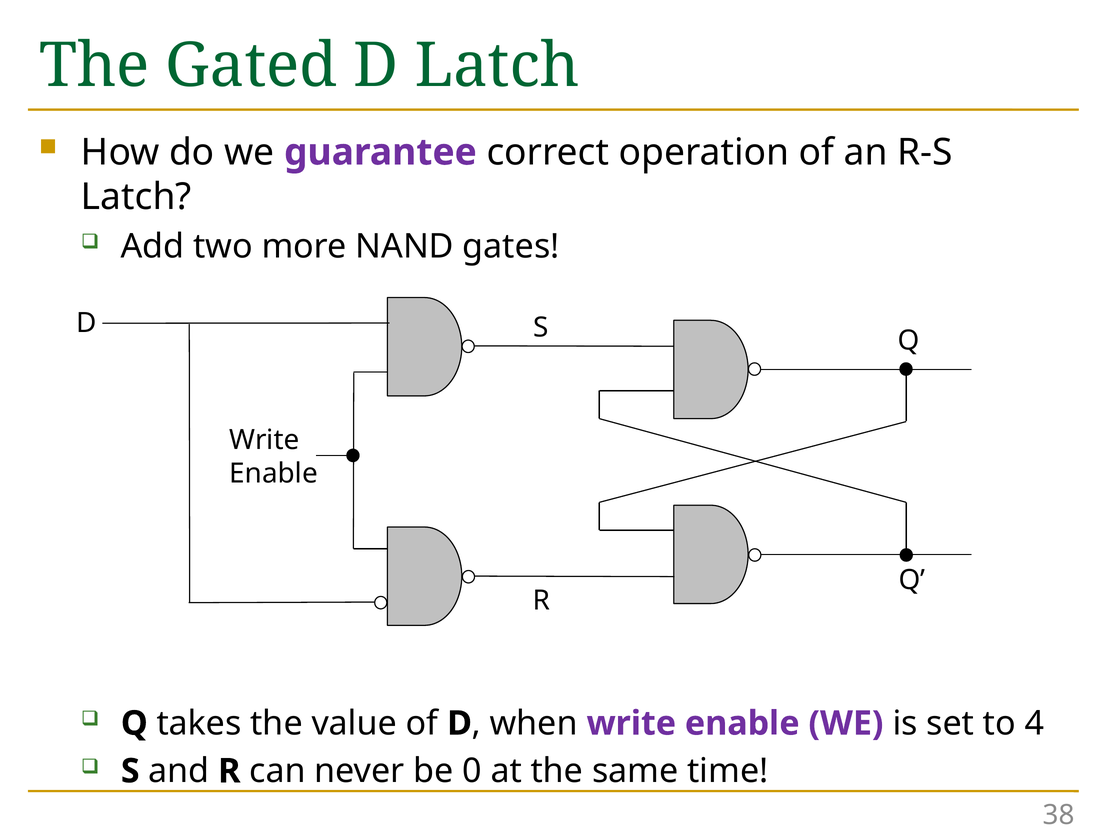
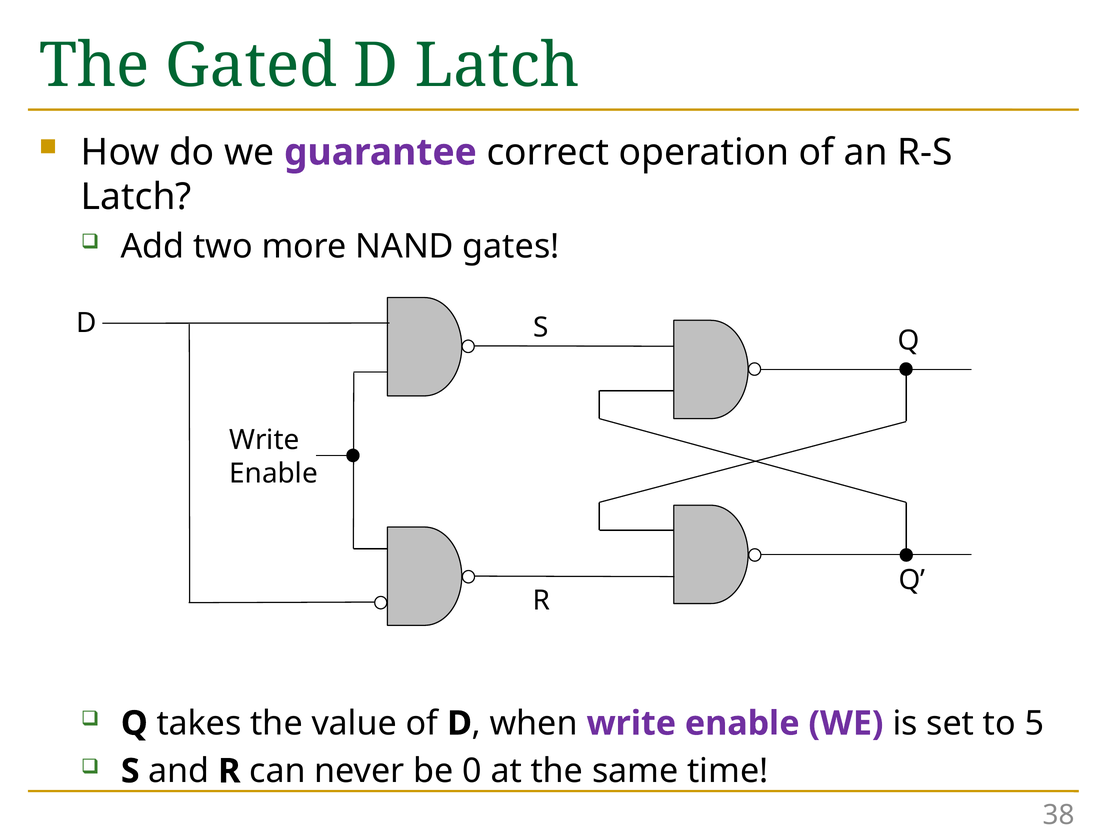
4: 4 -> 5
